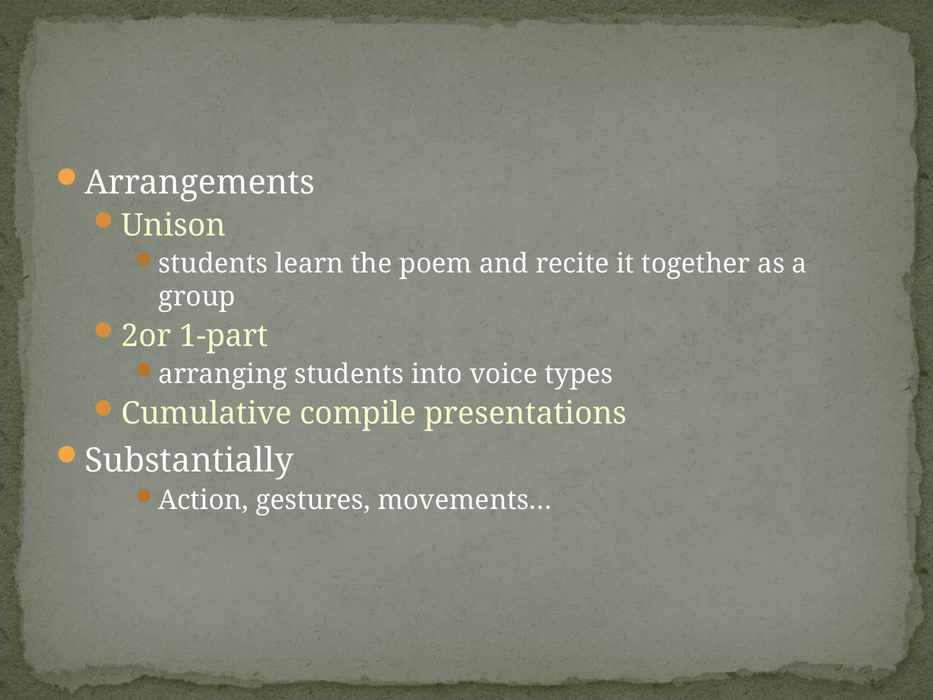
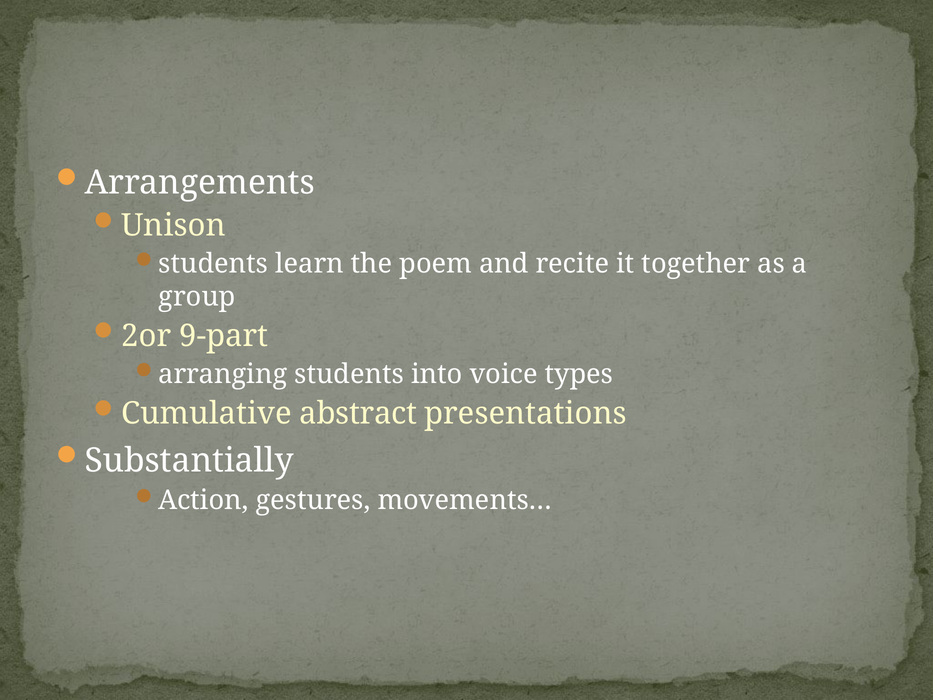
1-part: 1-part -> 9-part
compile: compile -> abstract
